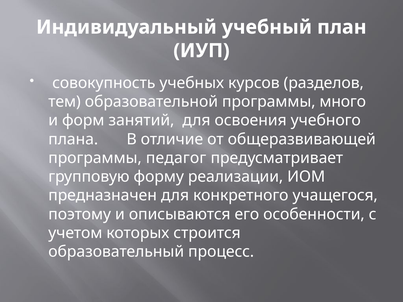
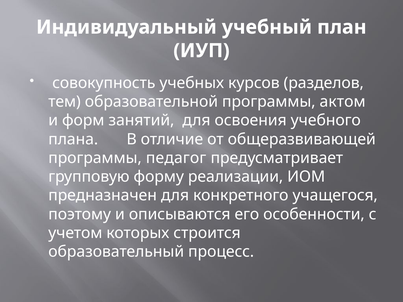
много: много -> актом
